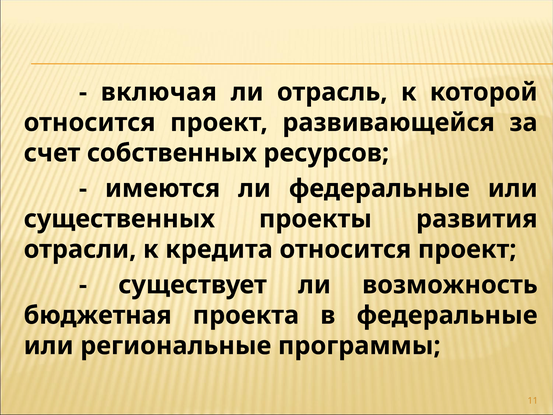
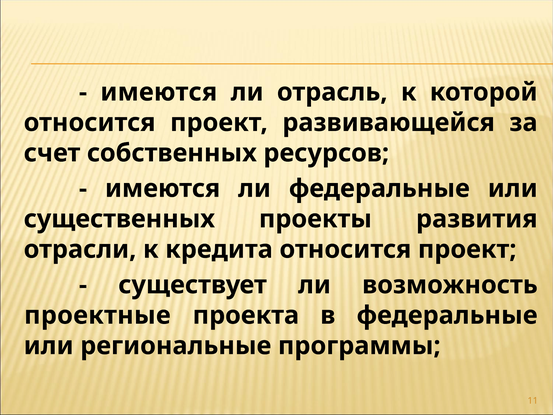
включая at (159, 92): включая -> имеются
бюджетная: бюджетная -> проектные
